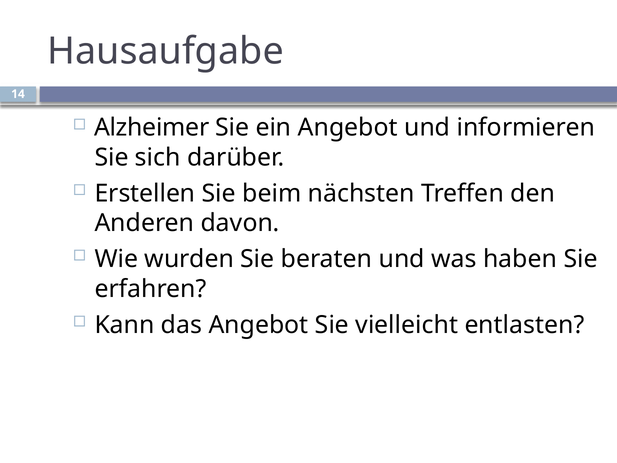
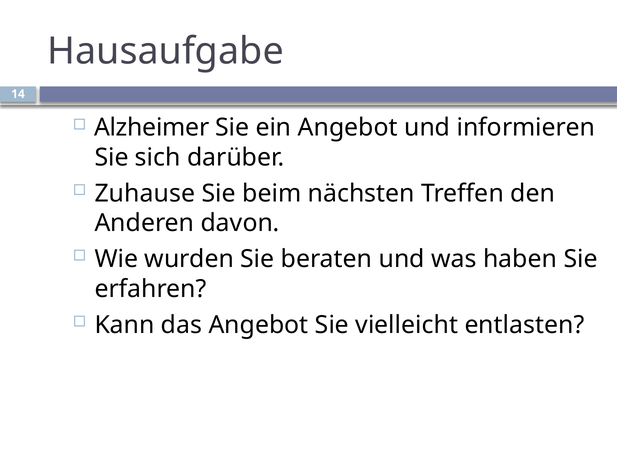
Erstellen: Erstellen -> Zuhause
